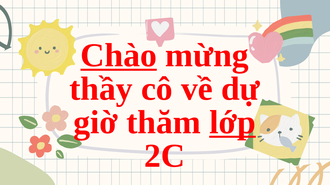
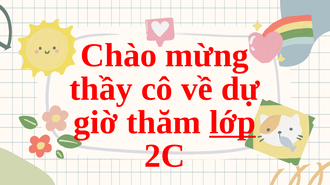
Chào underline: present -> none
